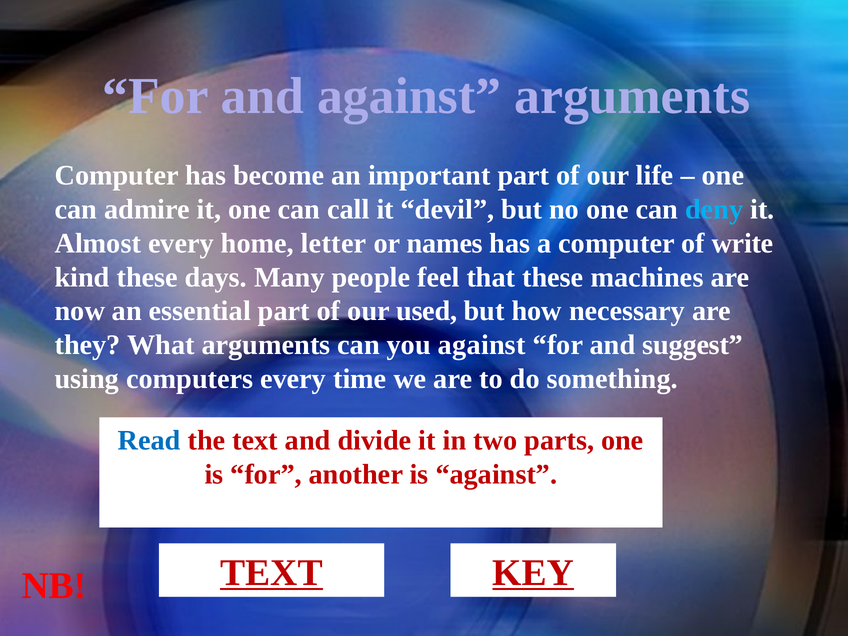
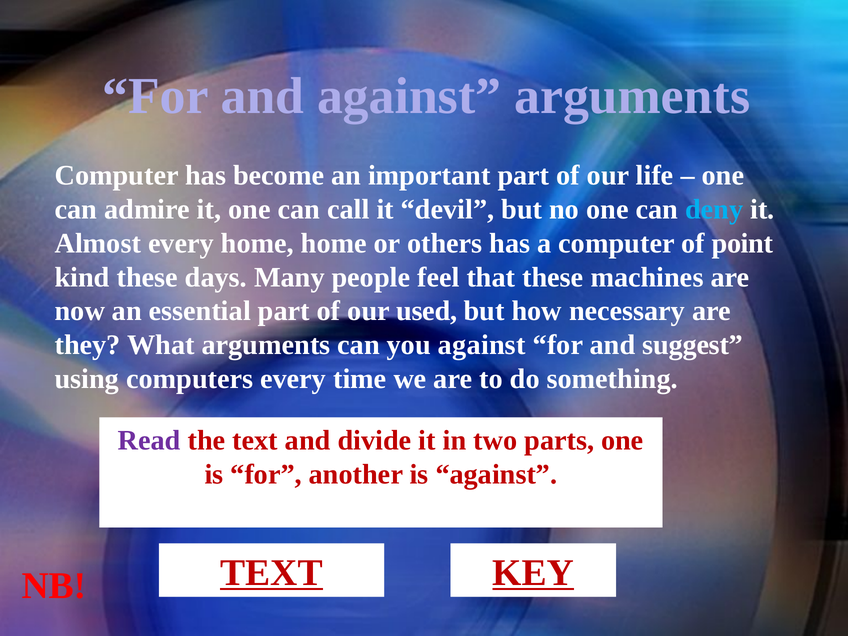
home letter: letter -> home
names: names -> others
write: write -> point
Read colour: blue -> purple
